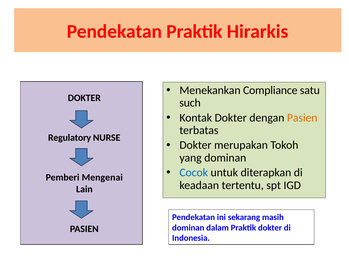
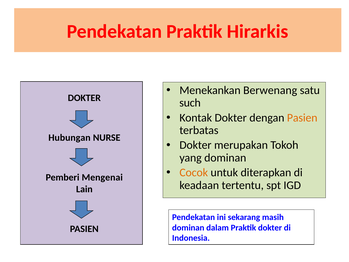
Compliance: Compliance -> Berwenang
Regulatory: Regulatory -> Hubungan
Cocok colour: blue -> orange
